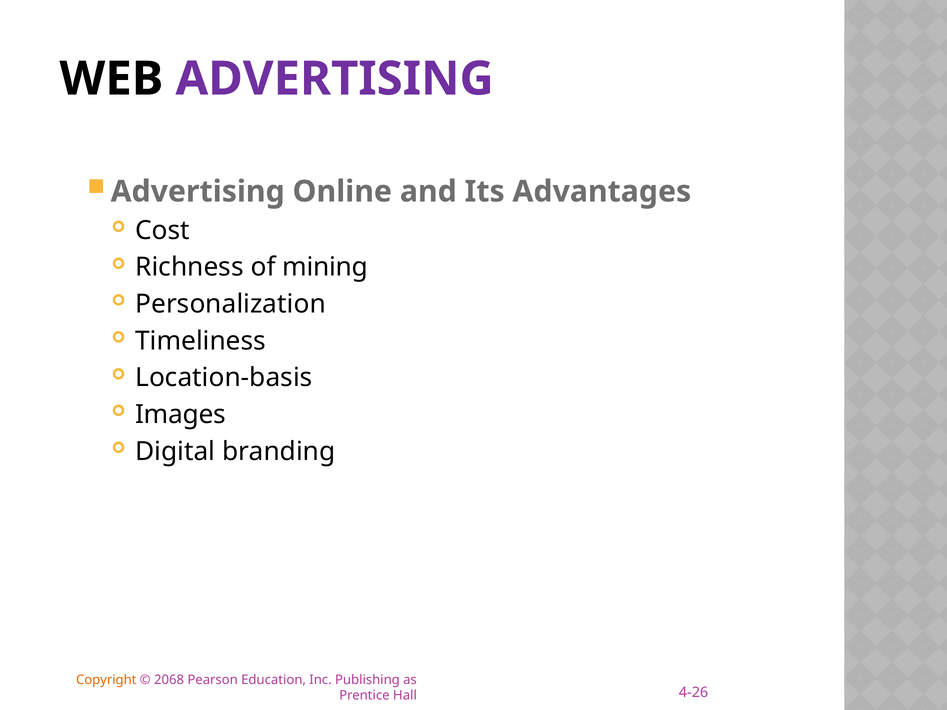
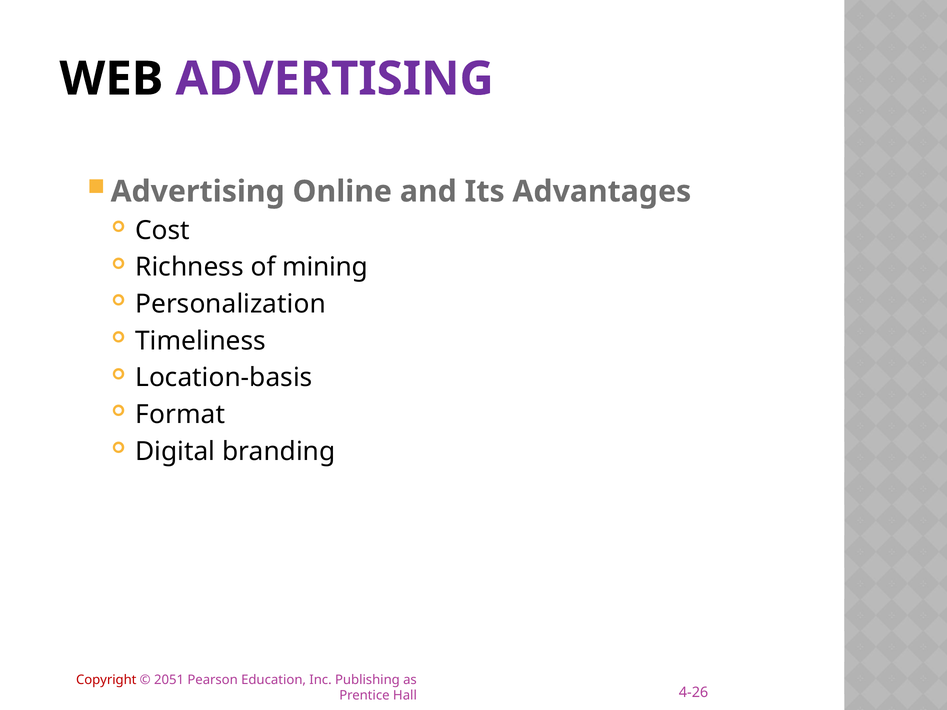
Images: Images -> Format
Copyright colour: orange -> red
2068: 2068 -> 2051
